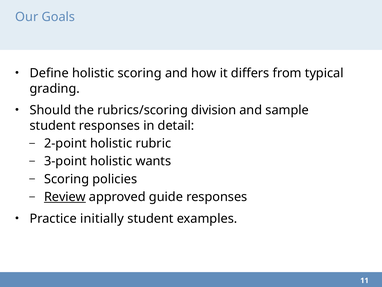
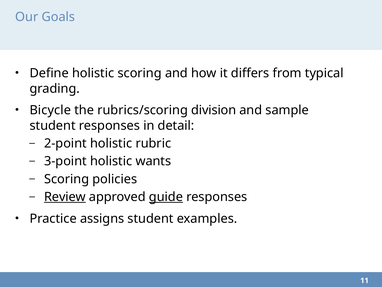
Should: Should -> Bicycle
guide underline: none -> present
initially: initially -> assigns
